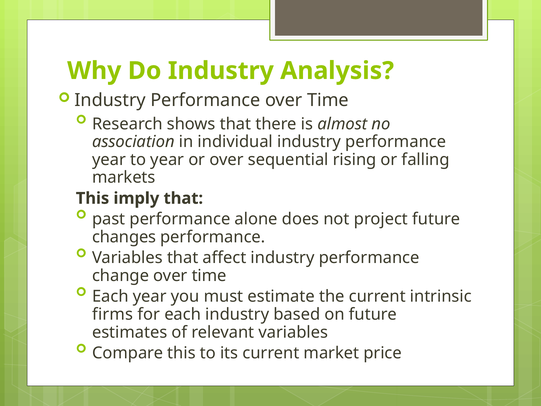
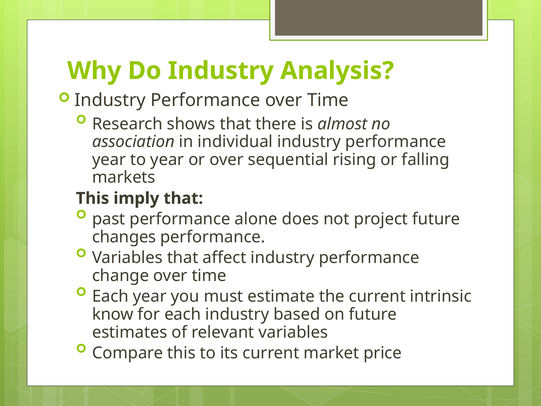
firms: firms -> know
